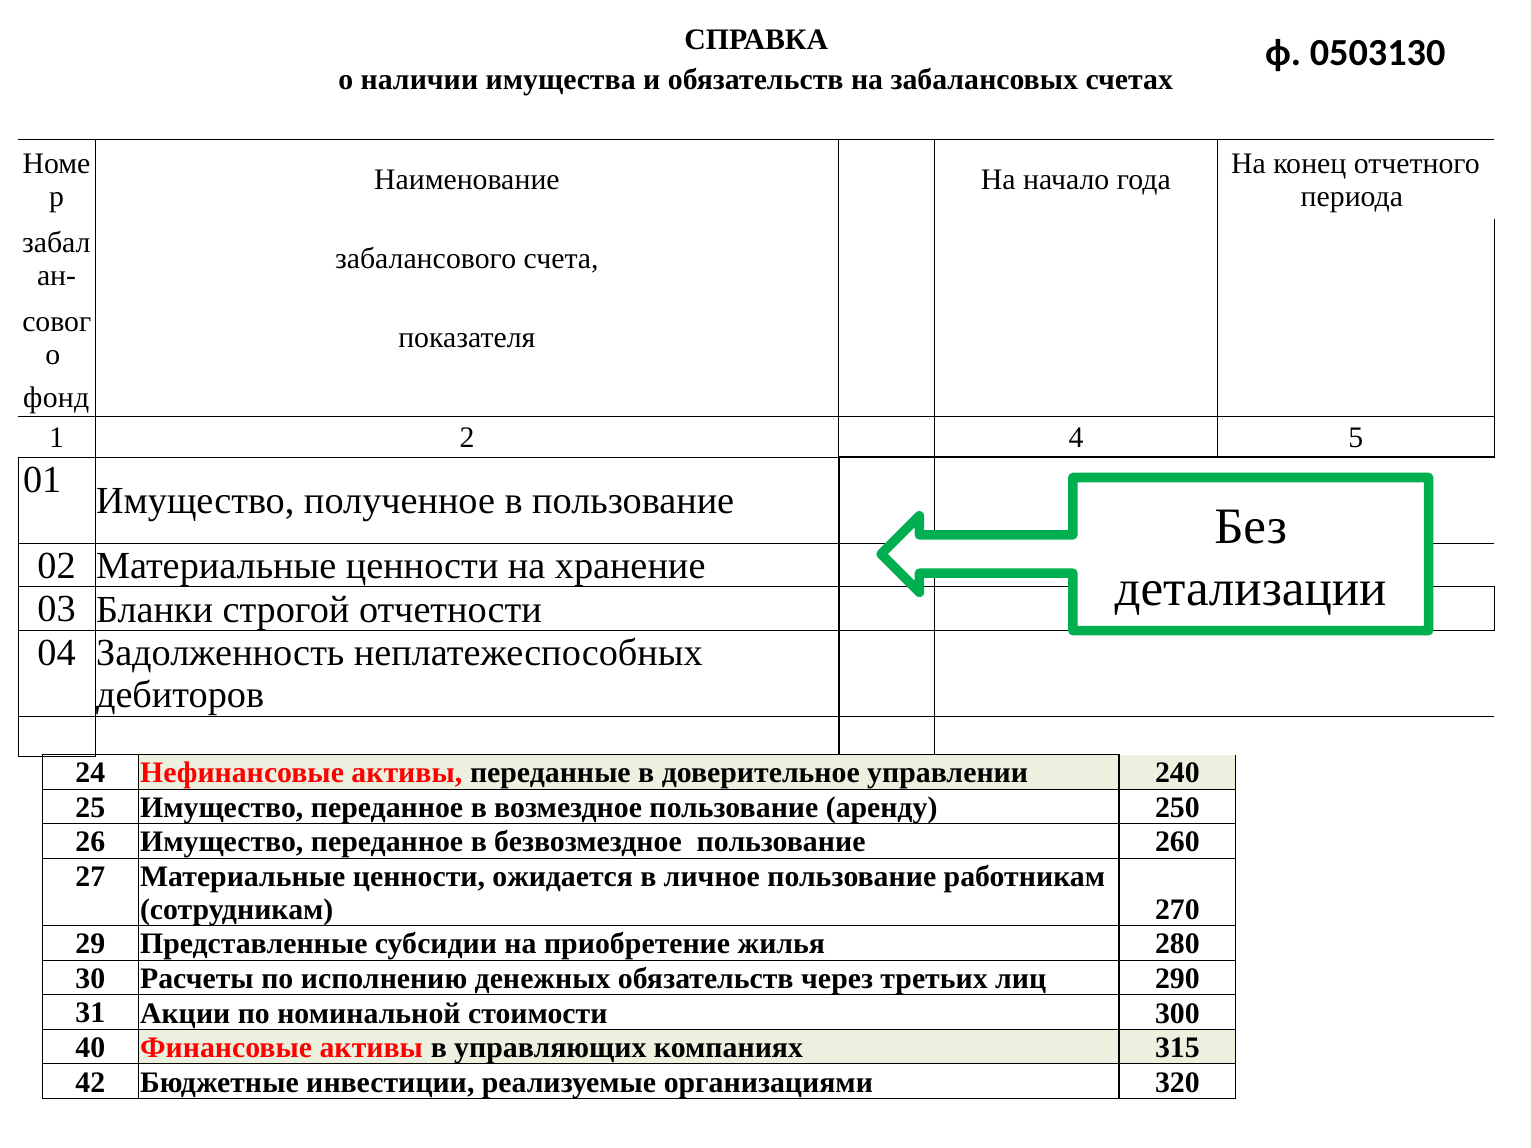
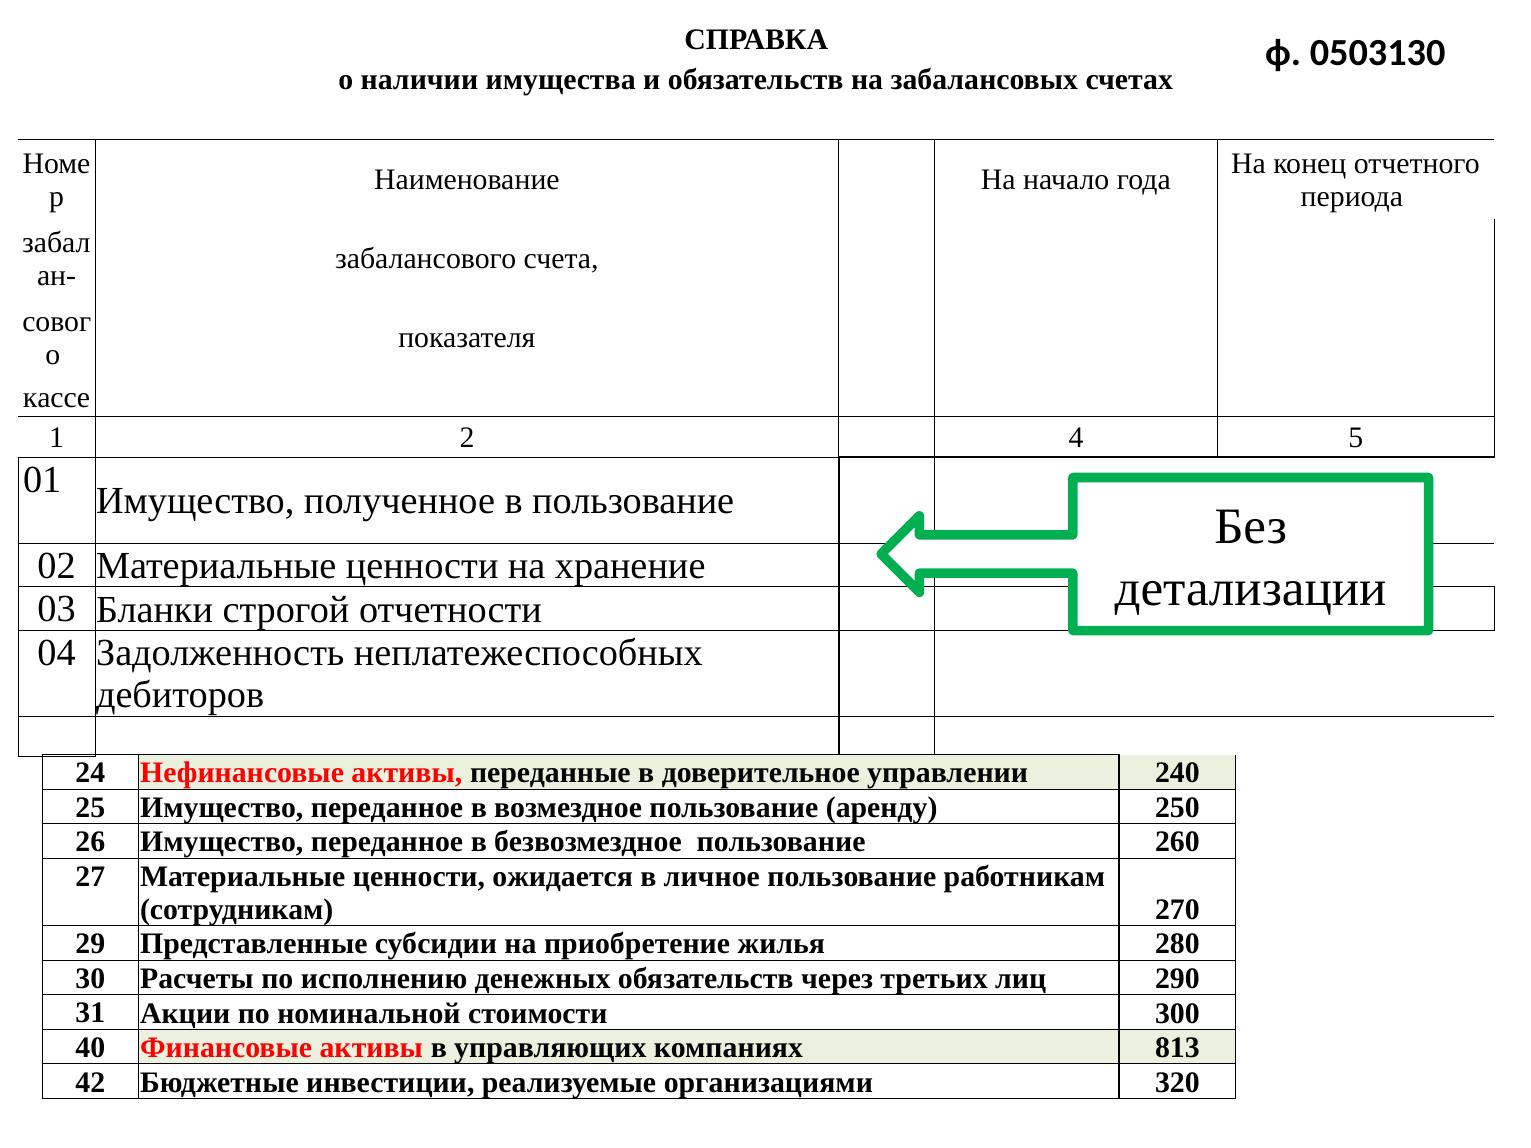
фонд: фонд -> кассе
315: 315 -> 813
